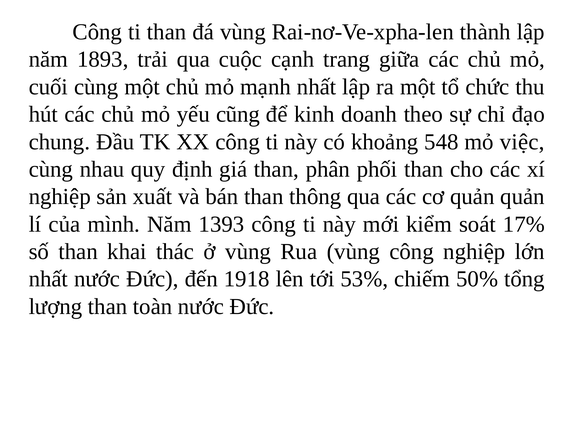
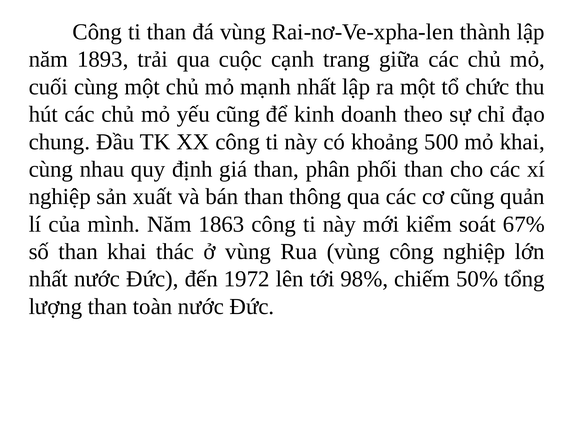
548: 548 -> 500
mỏ việc: việc -> khai
cơ quản: quản -> cũng
1393: 1393 -> 1863
17%: 17% -> 67%
1918: 1918 -> 1972
53%: 53% -> 98%
